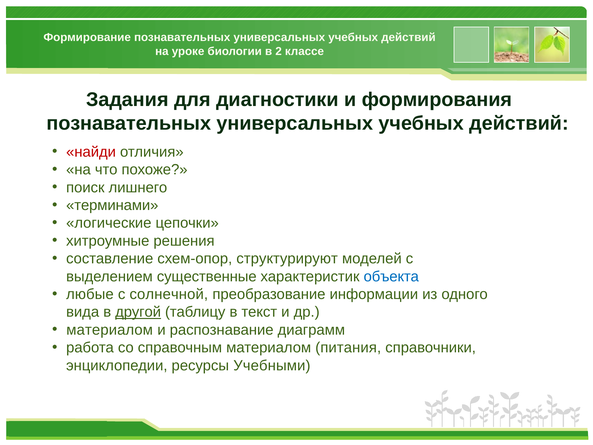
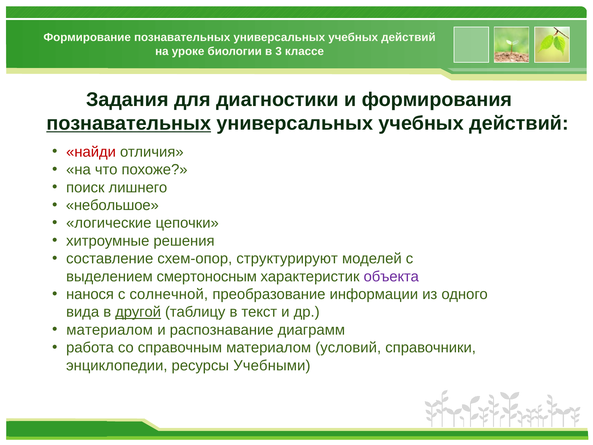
2: 2 -> 3
познавательных at (129, 123) underline: none -> present
терминами: терминами -> небольшое
существенные: существенные -> смертоносным
объекта colour: blue -> purple
любые: любые -> нанося
питания: питания -> условий
